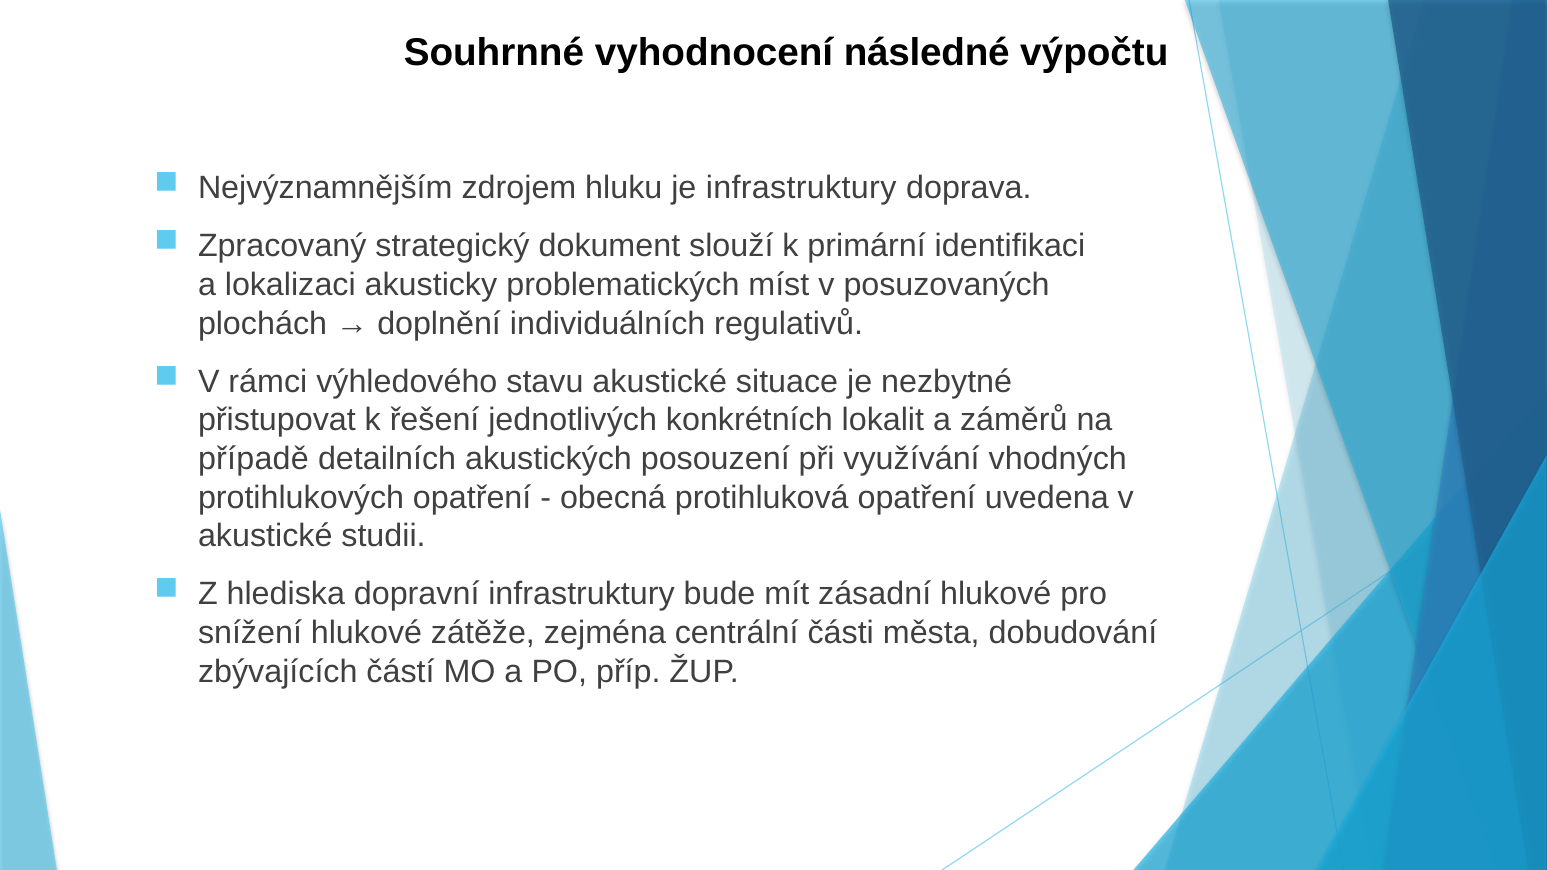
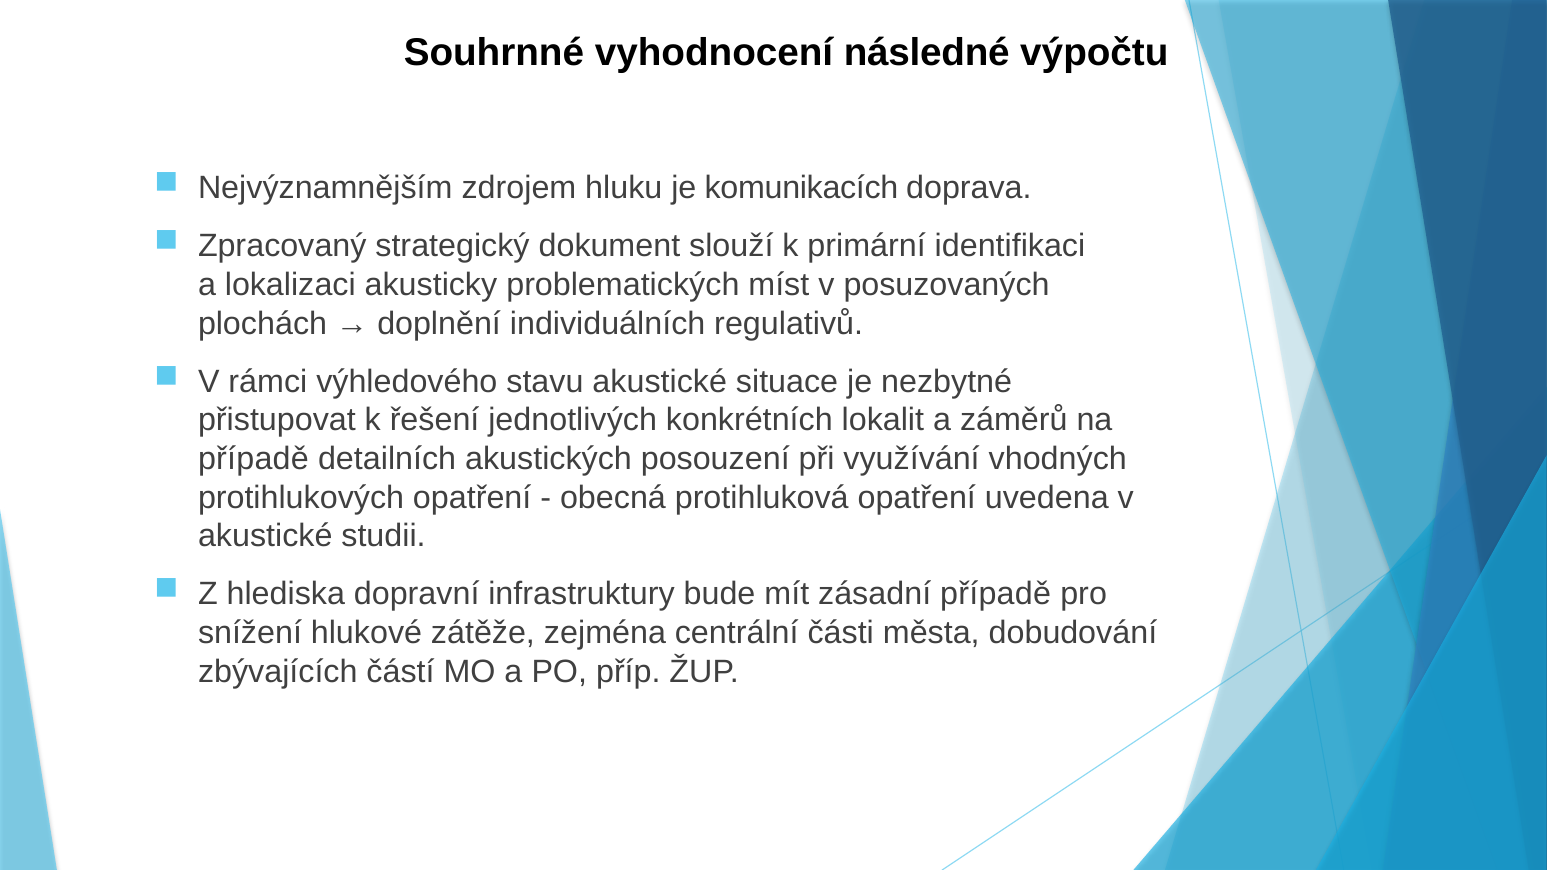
je infrastruktury: infrastruktury -> komunikacích
zásadní hlukové: hlukové -> případě
